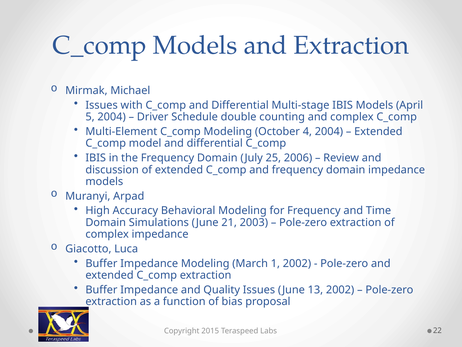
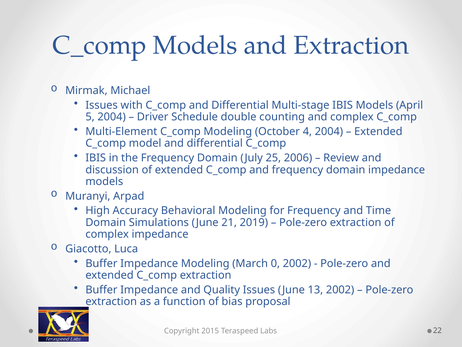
2003: 2003 -> 2019
1: 1 -> 0
